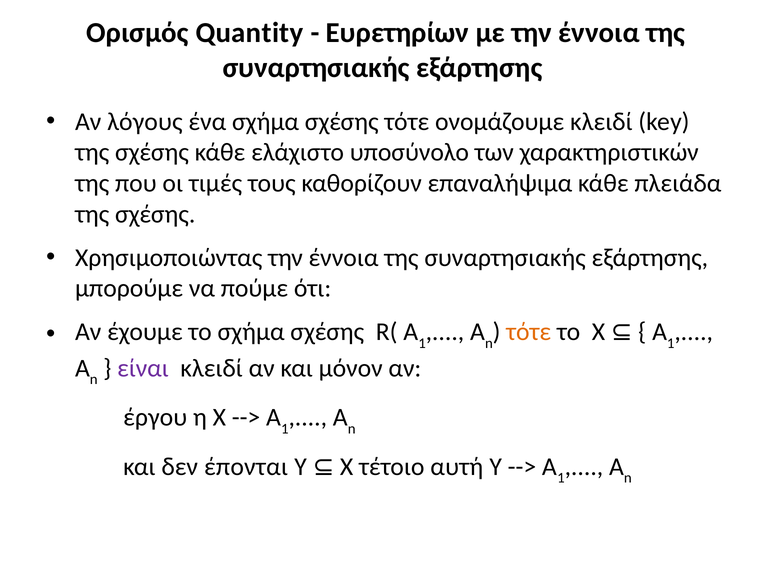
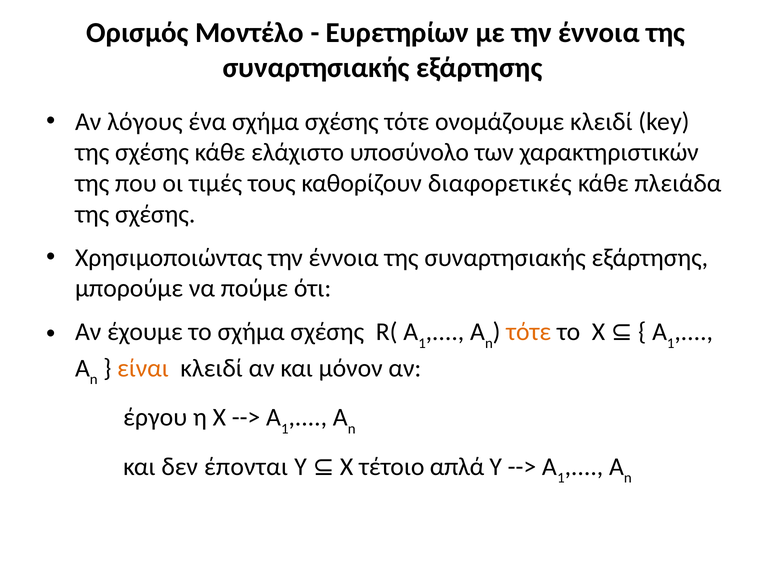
Quantity: Quantity -> Μοντέλο
επαναλήψιμα: επαναλήψιμα -> διαφορετικές
είναι colour: purple -> orange
αυτή: αυτή -> απλά
